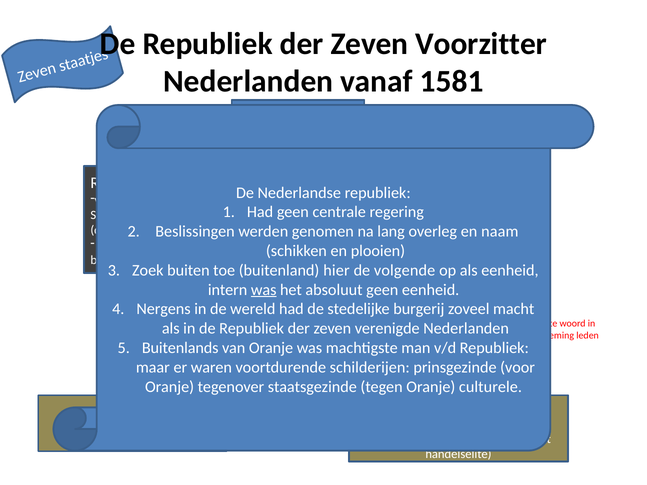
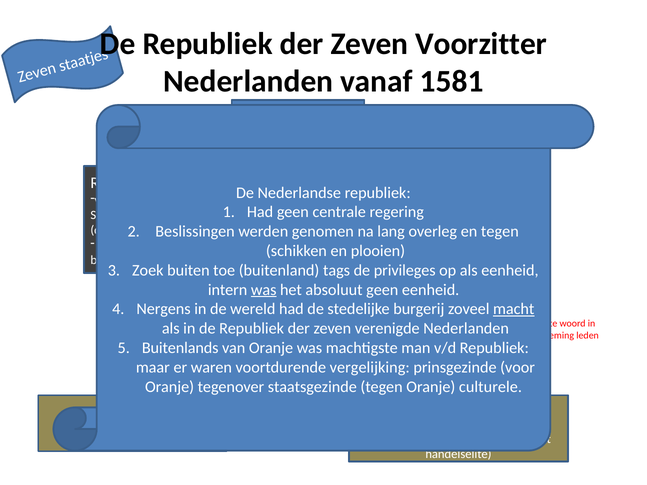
en naam: naam -> tegen
hier: hier -> tags
volgende: volgende -> privileges
macht underline: none -> present
schilderijen: schilderijen -> vergelijking
